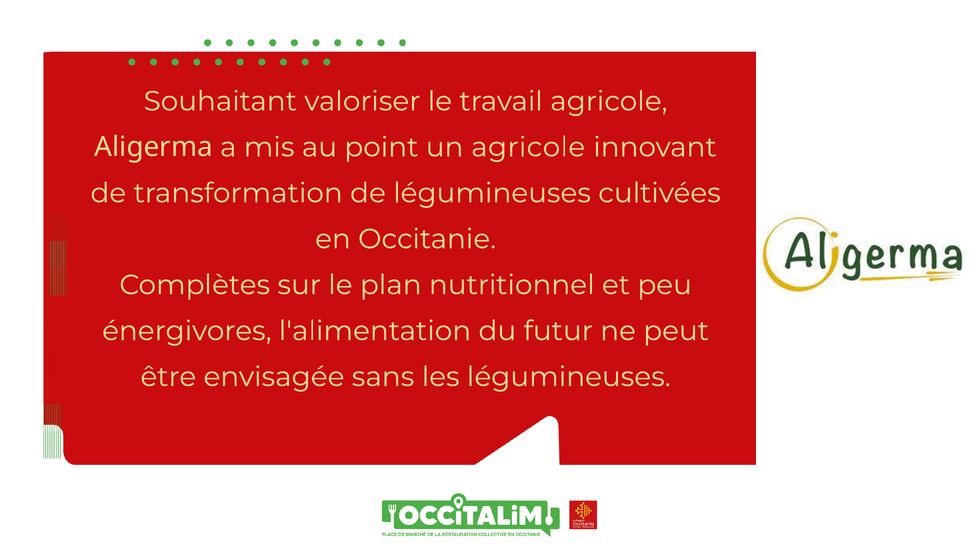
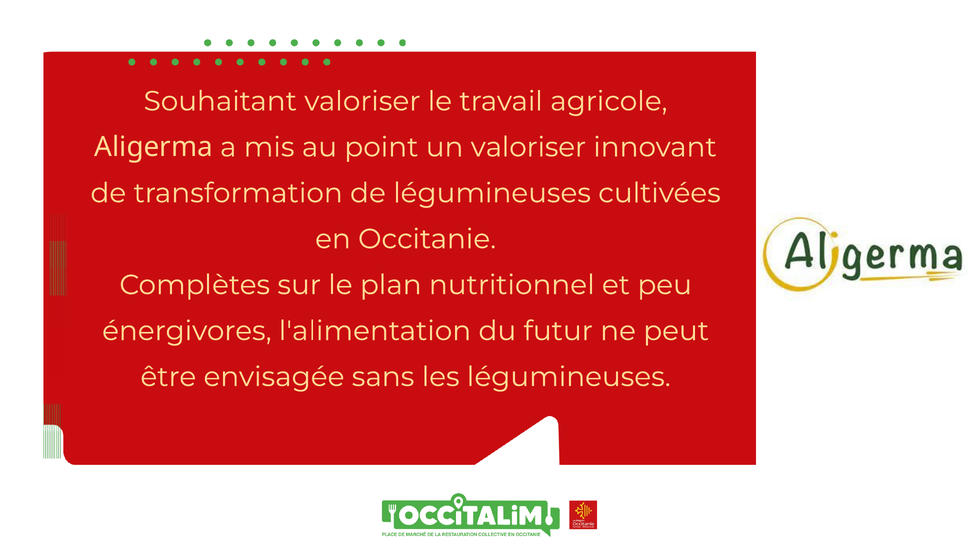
un agricole: agricole -> valoriser
